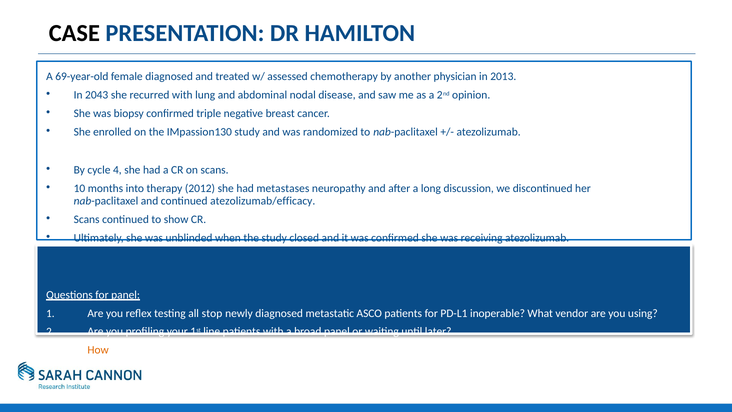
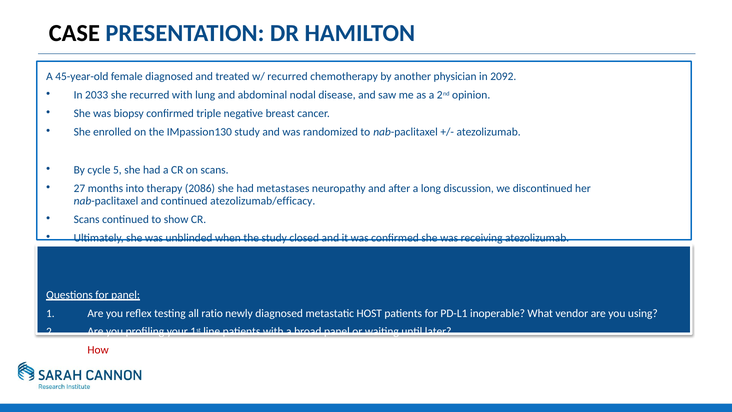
69-year-old: 69-year-old -> 45-year-old
w/ assessed: assessed -> recurred
2013: 2013 -> 2092
2043: 2043 -> 2033
4: 4 -> 5
10: 10 -> 27
2012: 2012 -> 2086
all stop: stop -> ratio
ASCO: ASCO -> HOST
How at (98, 350) colour: orange -> red
